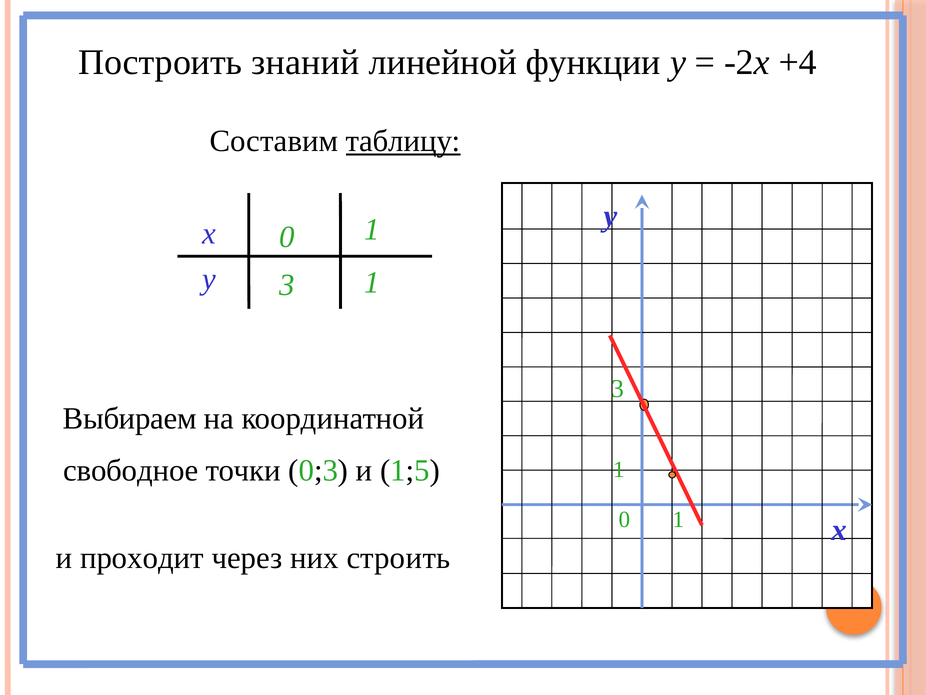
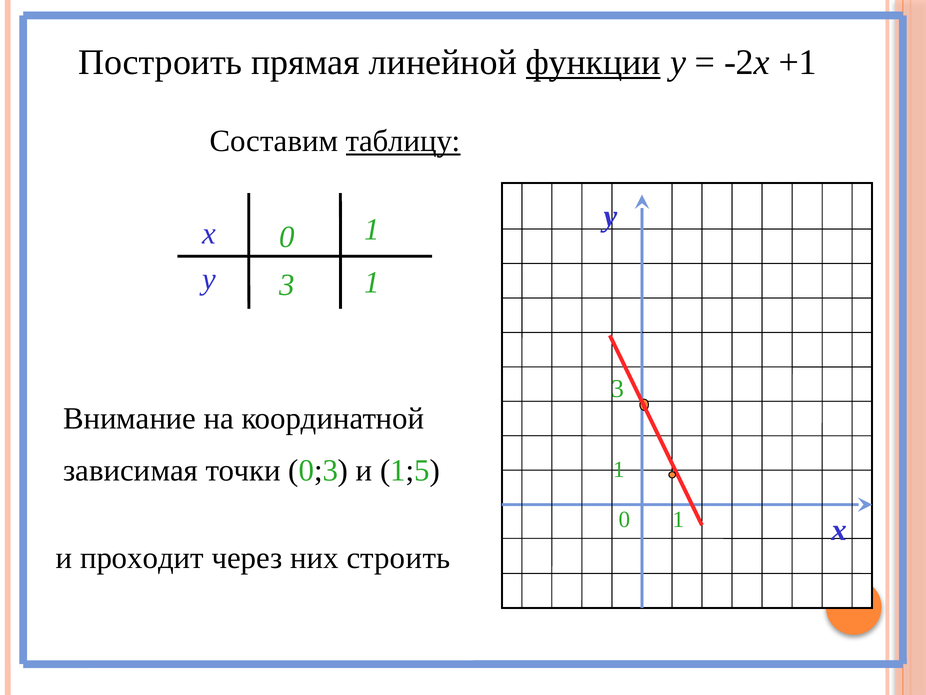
знаний: знаний -> прямая
функции underline: none -> present
+4: +4 -> +1
Выбираем: Выбираем -> Внимание
свободное: свободное -> зависимая
